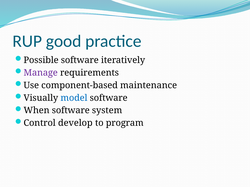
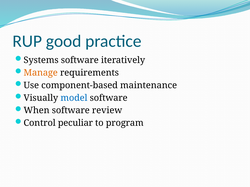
Possible: Possible -> Systems
Manage colour: purple -> orange
system: system -> review
develop: develop -> peculiar
